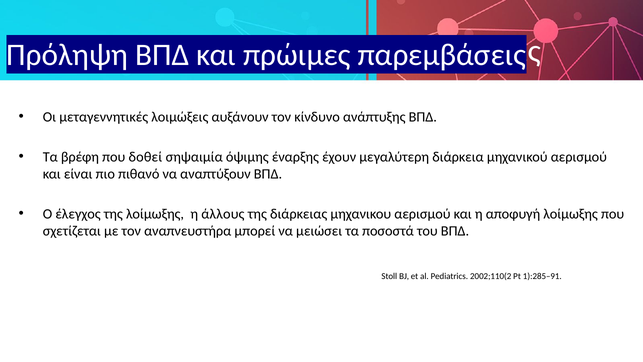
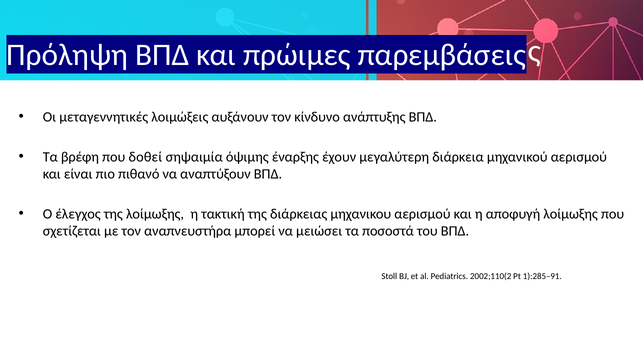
άλλους: άλλους -> τακτική
